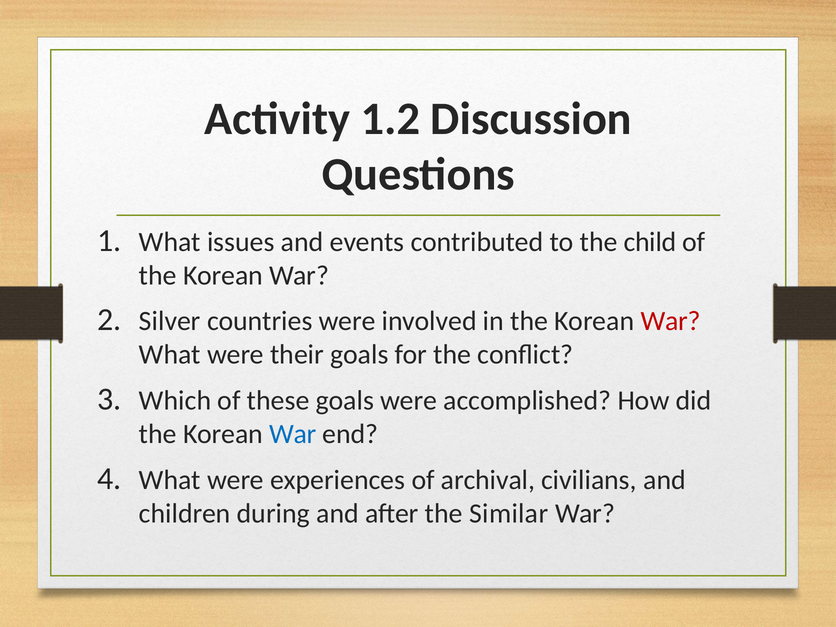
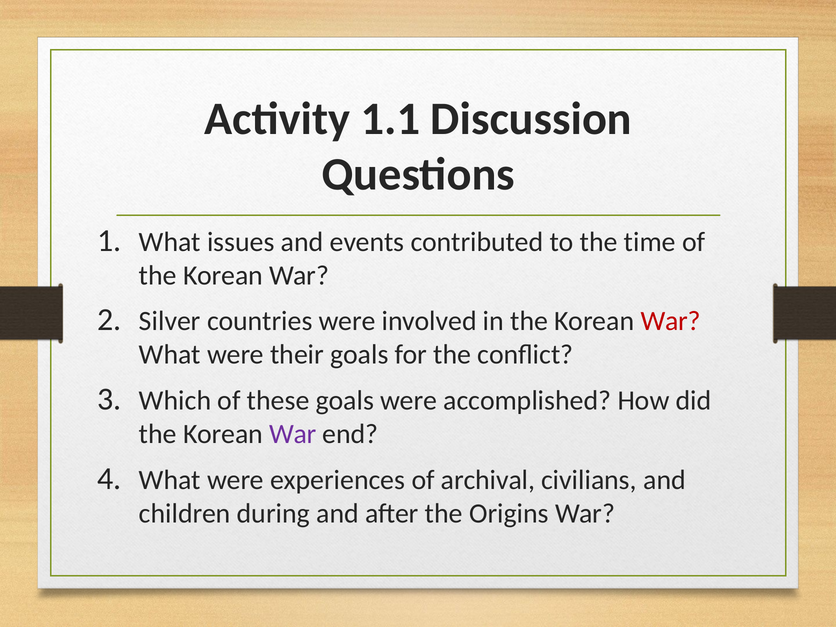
1.2: 1.2 -> 1.1
child: child -> time
War at (293, 434) colour: blue -> purple
Similar: Similar -> Origins
